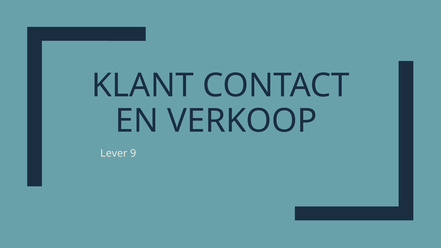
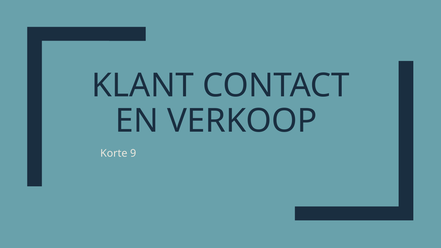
Lever: Lever -> Korte
